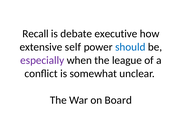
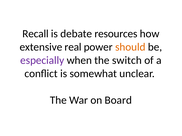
executive: executive -> resources
self: self -> real
should colour: blue -> orange
league: league -> switch
